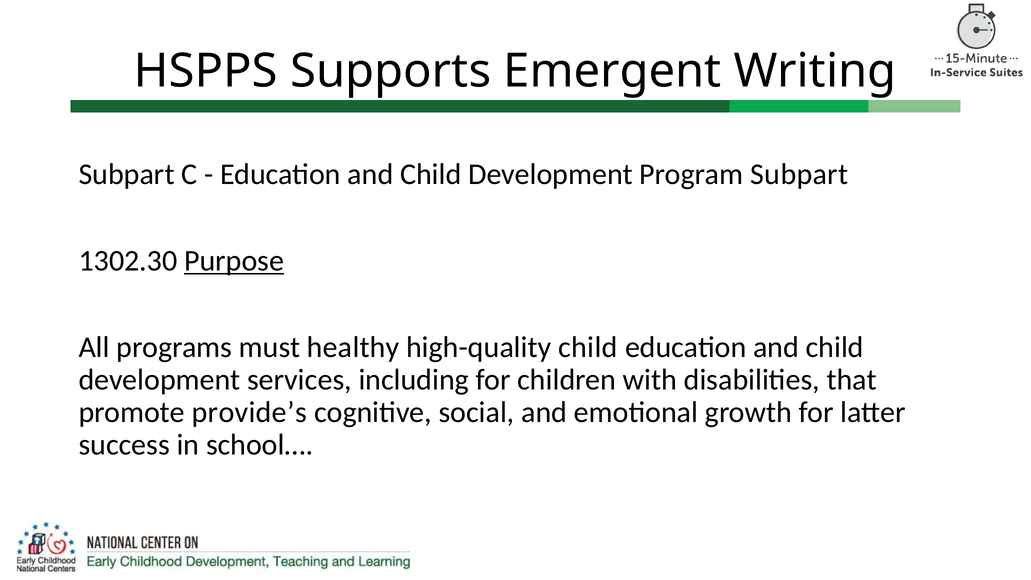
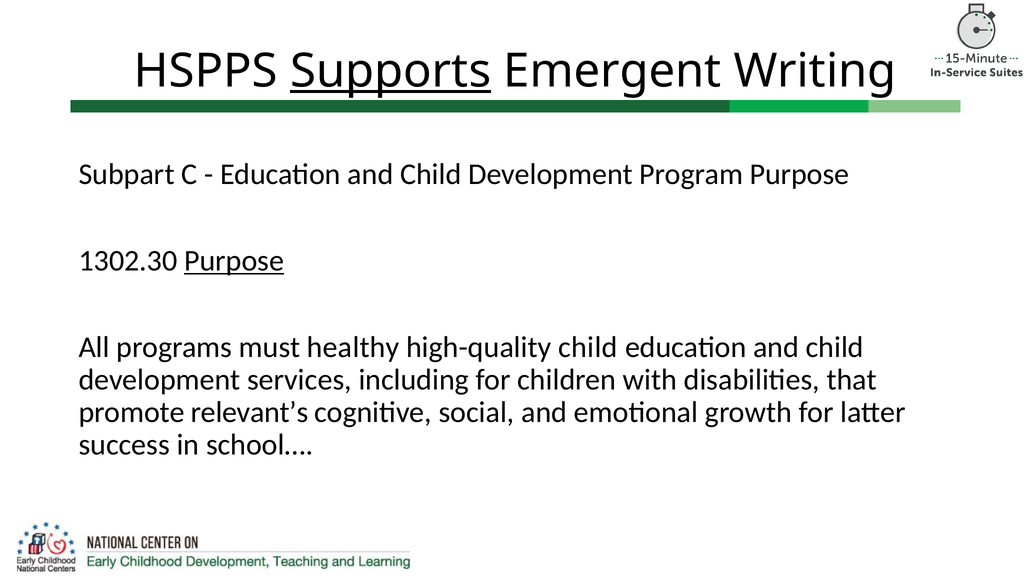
Supports underline: none -> present
Program Subpart: Subpart -> Purpose
provide’s: provide’s -> relevant’s
